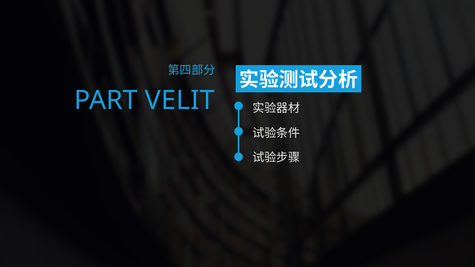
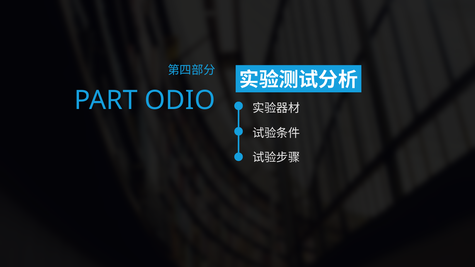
VELIT: VELIT -> ODIO
